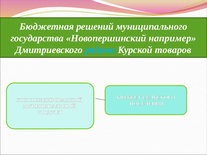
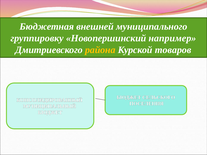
решений: решений -> внешней
государства: государства -> группировку
района colour: light blue -> yellow
